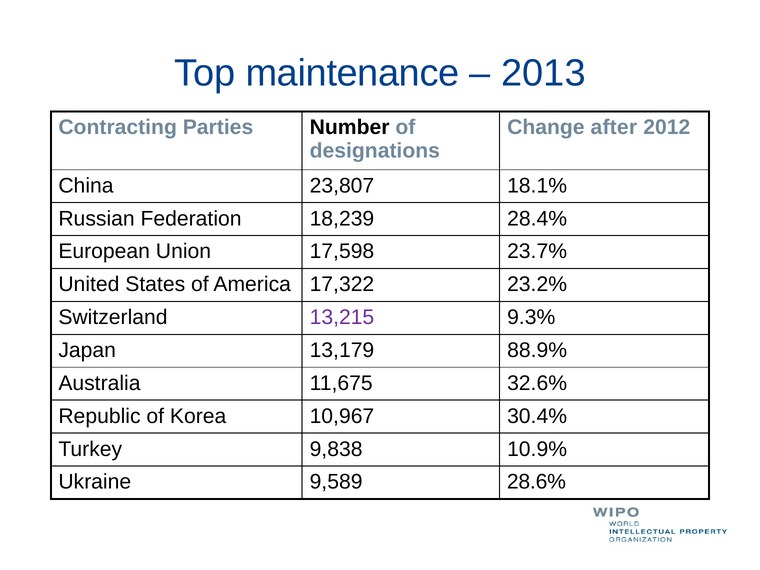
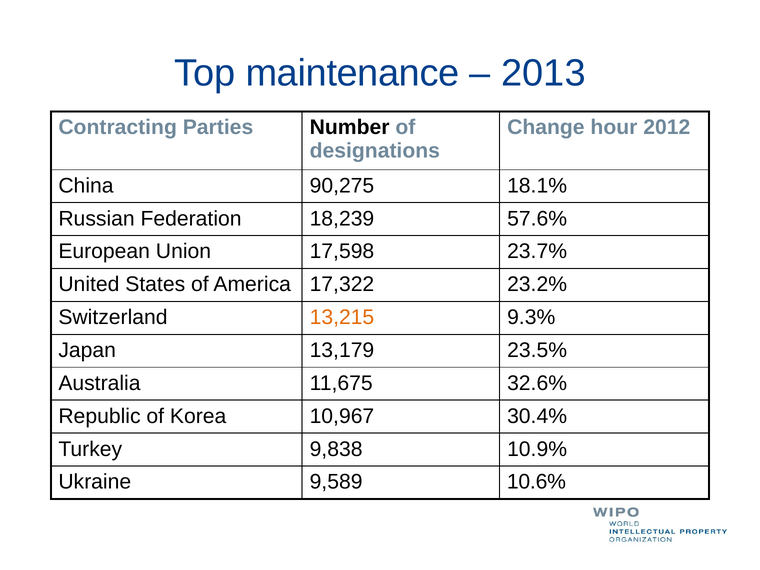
after: after -> hour
23,807: 23,807 -> 90,275
28.4%: 28.4% -> 57.6%
13,215 colour: purple -> orange
88.9%: 88.9% -> 23.5%
28.6%: 28.6% -> 10.6%
